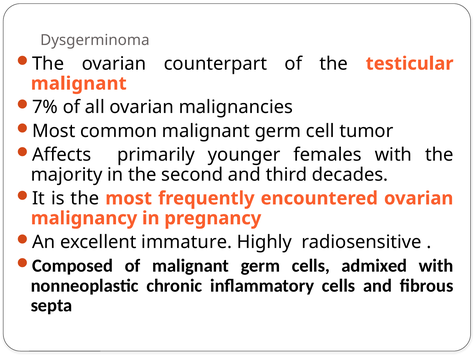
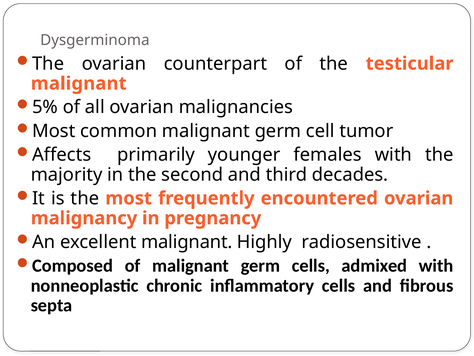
7%: 7% -> 5%
excellent immature: immature -> malignant
